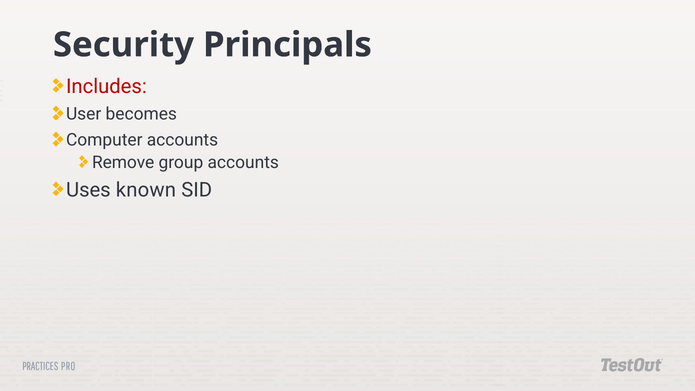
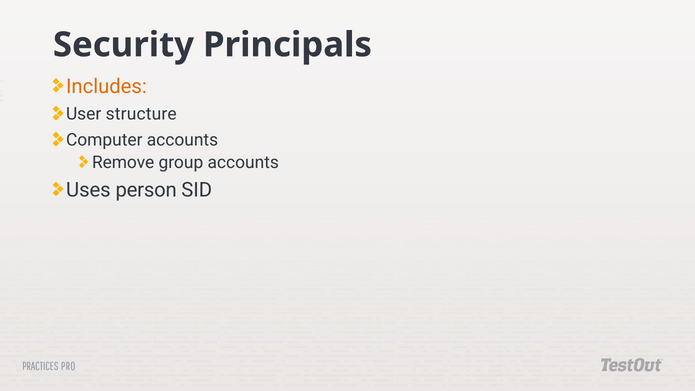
Includes colour: red -> orange
becomes: becomes -> structure
known: known -> person
